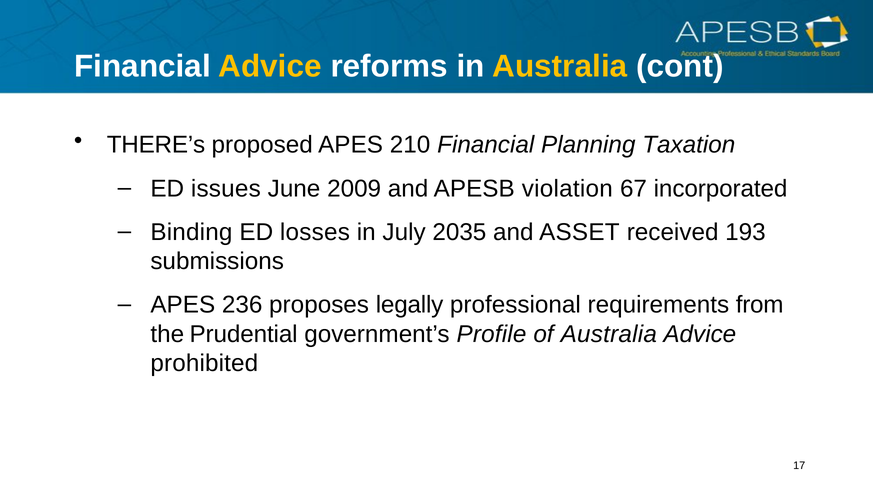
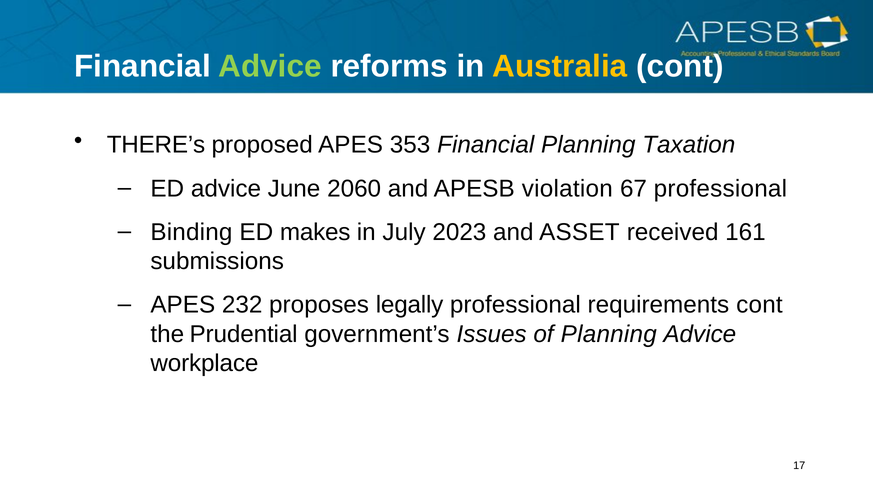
Advice at (270, 66) colour: yellow -> light green
210: 210 -> 353
ED issues: issues -> advice
2009: 2009 -> 2060
67 incorporated: incorporated -> professional
losses: losses -> makes
2035: 2035 -> 2023
193: 193 -> 161
236: 236 -> 232
requirements from: from -> cont
Profile: Profile -> Issues
of Australia: Australia -> Planning
prohibited: prohibited -> workplace
